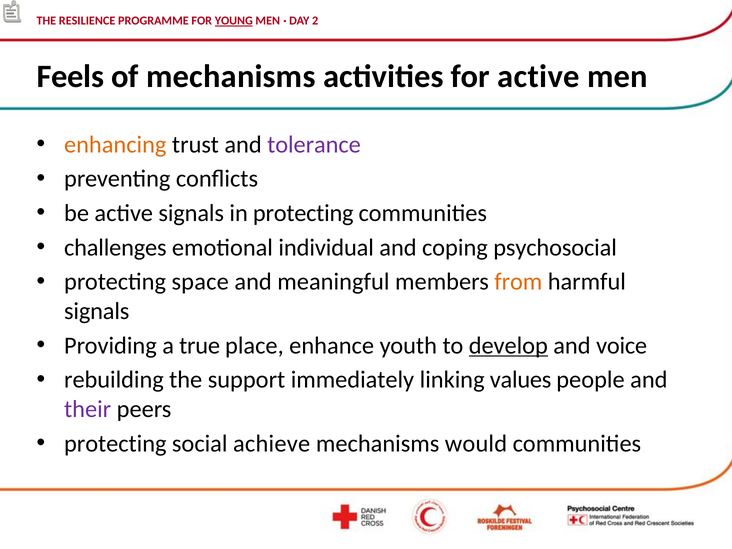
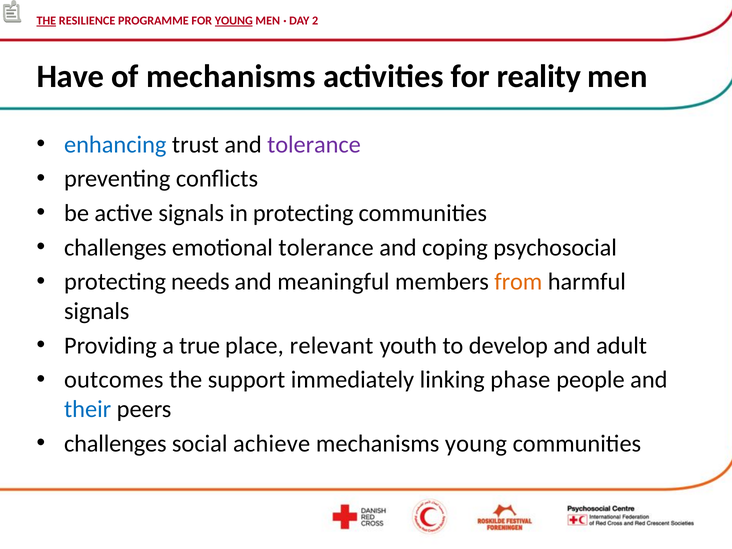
THE at (46, 21) underline: none -> present
Feels: Feels -> Have
for active: active -> reality
enhancing colour: orange -> blue
emotional individual: individual -> tolerance
space: space -> needs
enhance: enhance -> relevant
develop underline: present -> none
voice: voice -> adult
rebuilding: rebuilding -> outcomes
values: values -> phase
their colour: purple -> blue
protecting at (115, 443): protecting -> challenges
mechanisms would: would -> young
